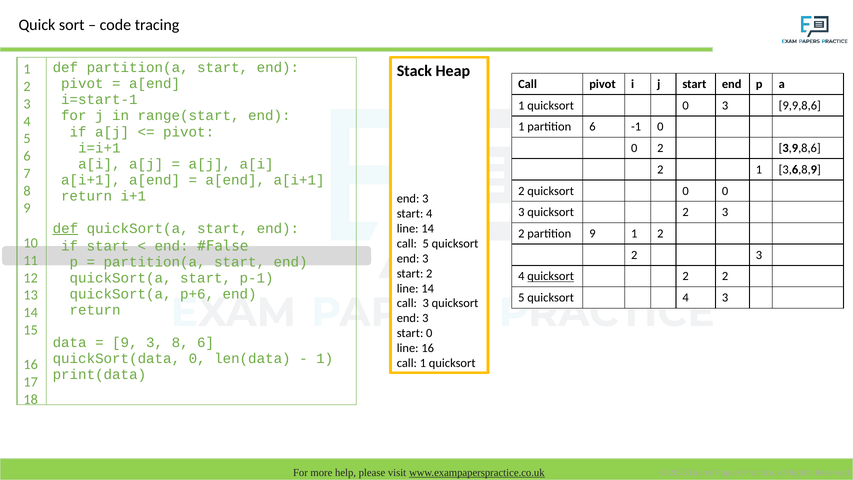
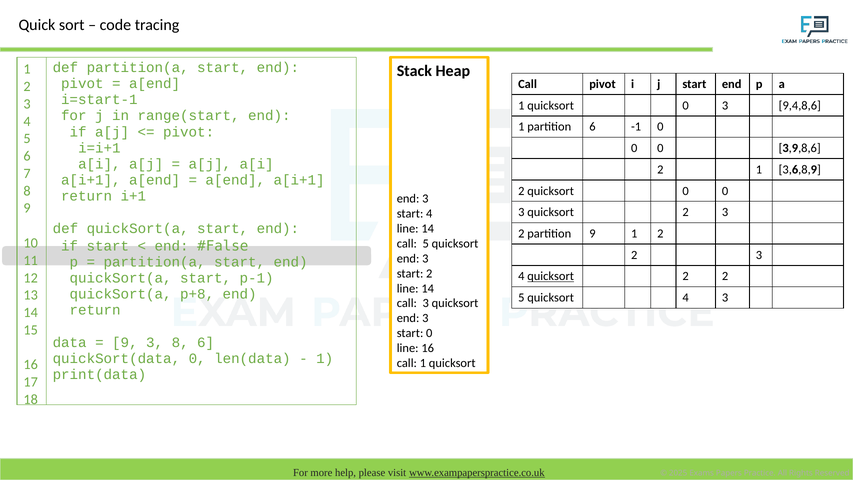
9,9,8,6: 9,9,8,6 -> 9,4,8,6
2 at (660, 148): 2 -> 0
def at (65, 228) underline: present -> none
p+6: p+6 -> p+8
